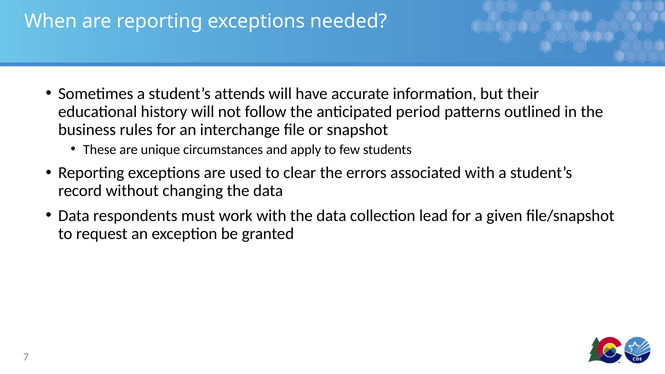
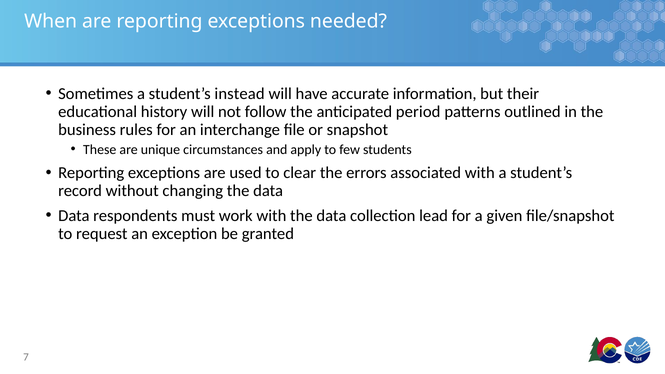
attends: attends -> instead
